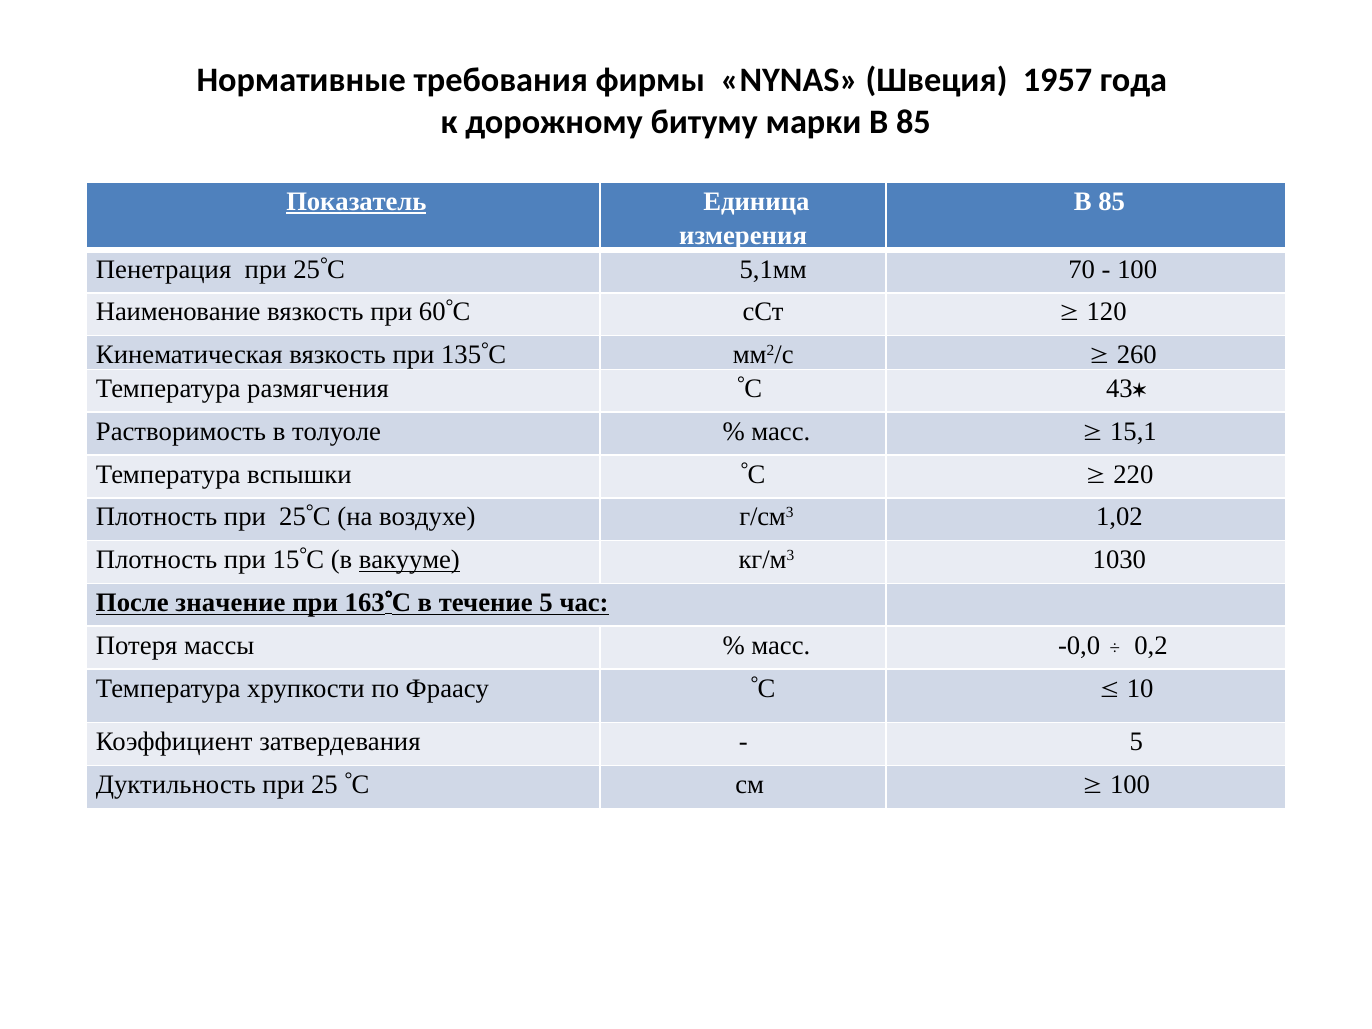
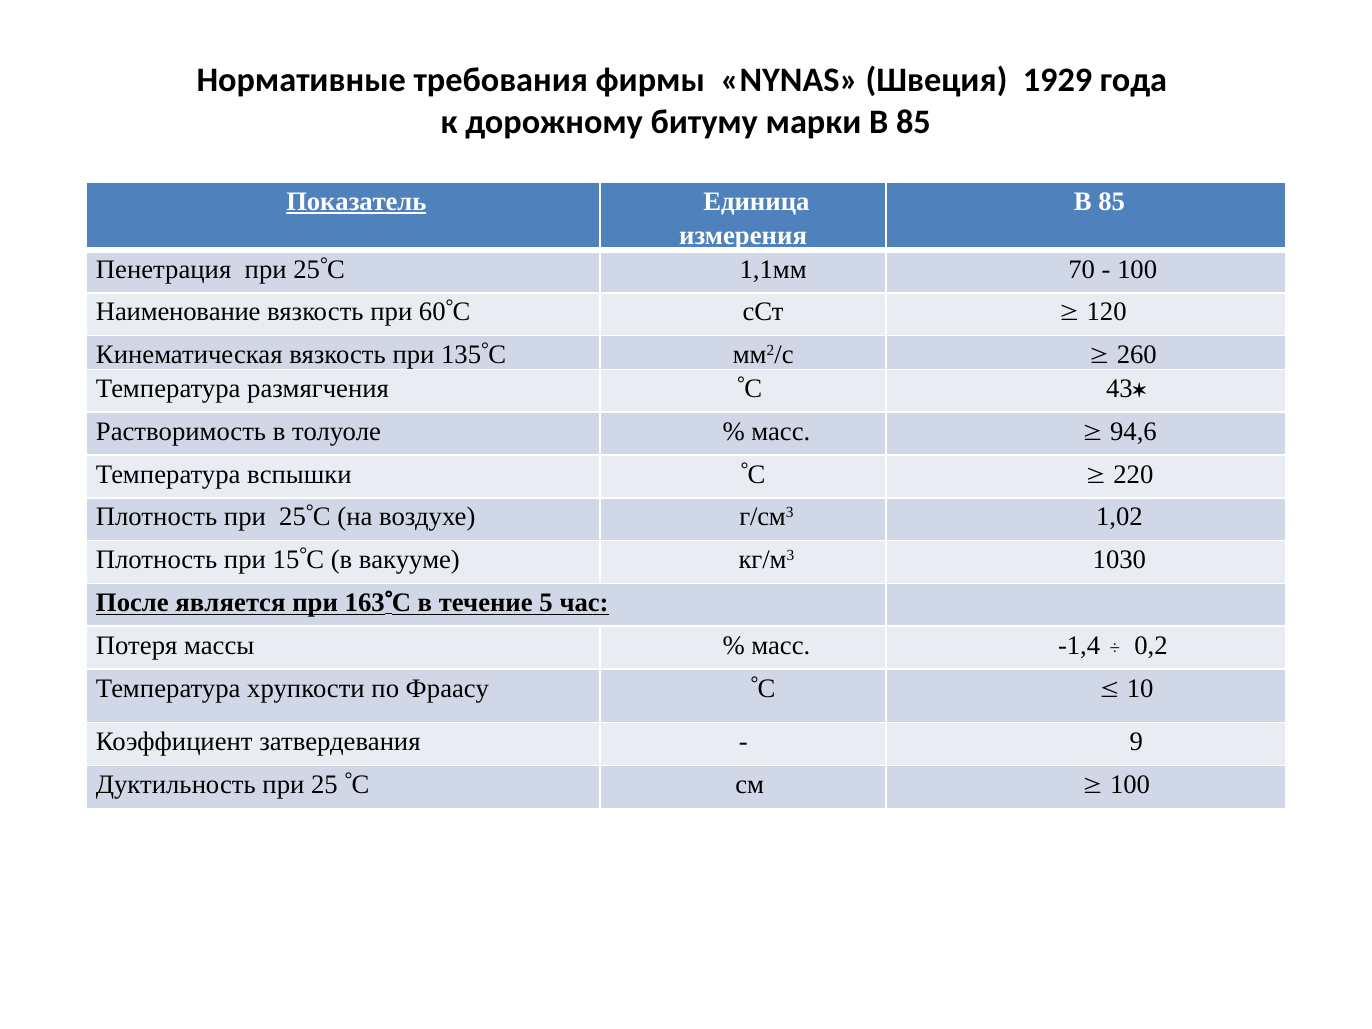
1957: 1957 -> 1929
5,1мм: 5,1мм -> 1,1мм
15,1: 15,1 -> 94,6
вакууме underline: present -> none
значение: значение -> является
-0,0: -0,0 -> -1,4
5 at (1136, 742): 5 -> 9
